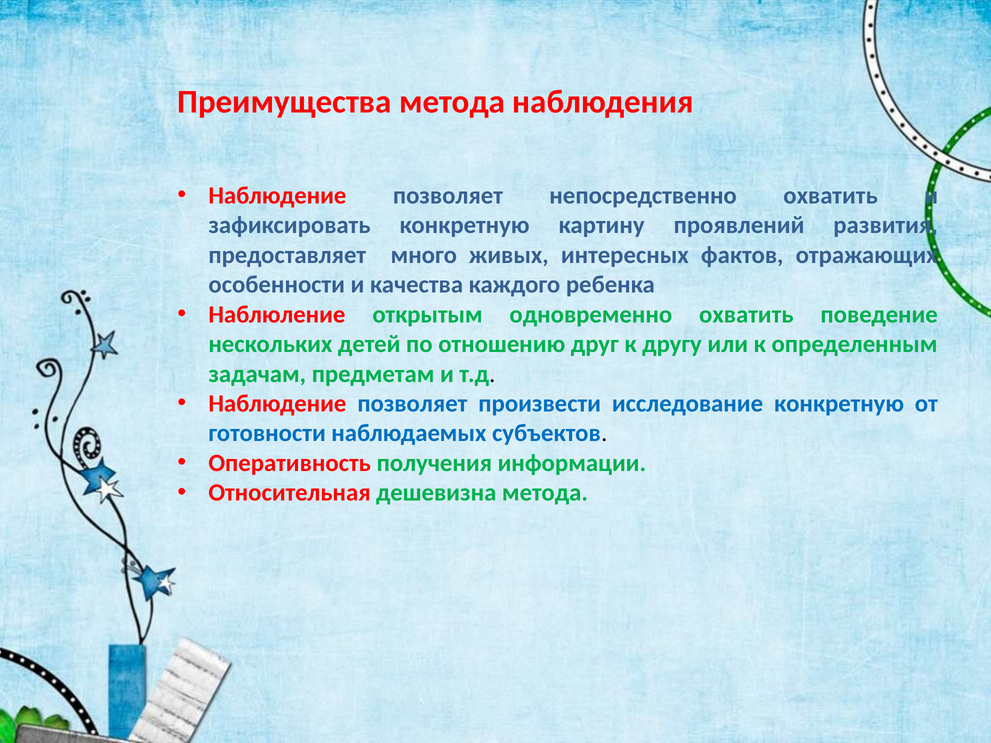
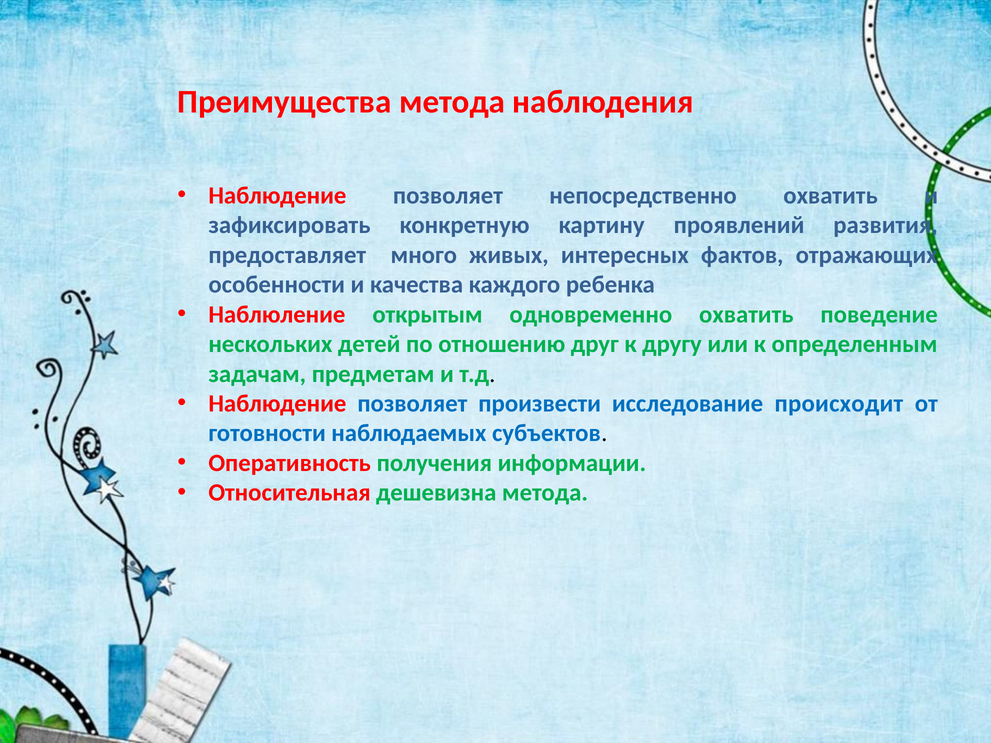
исследование конкретную: конкретную -> происходит
